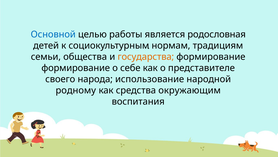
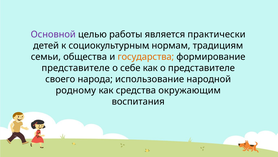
Основной colour: blue -> purple
родословная: родословная -> практически
формирование at (76, 68): формирование -> представителе
